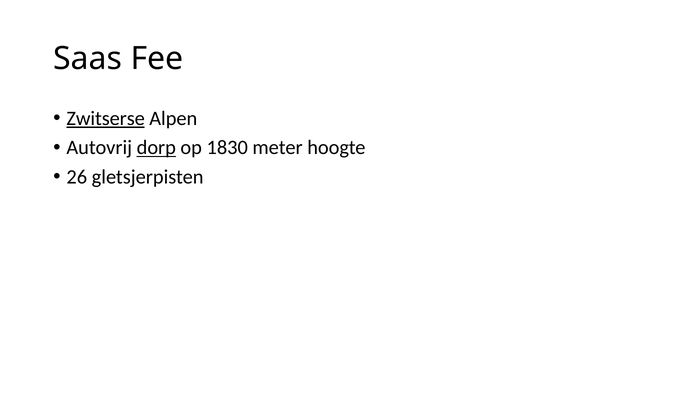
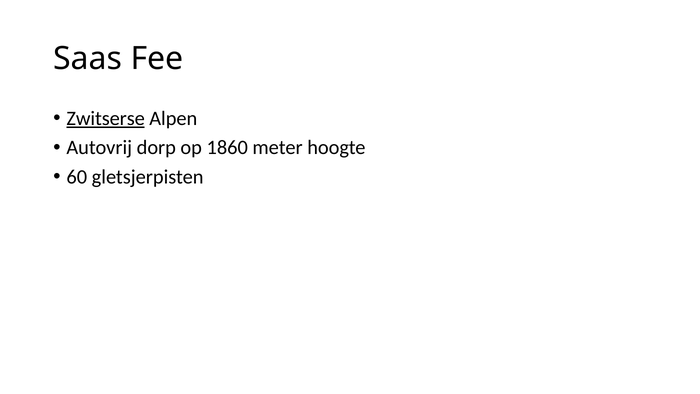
dorp underline: present -> none
1830: 1830 -> 1860
26: 26 -> 60
